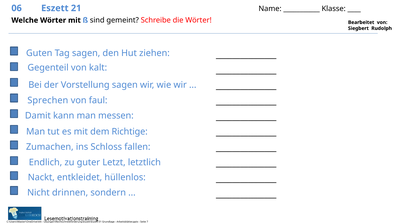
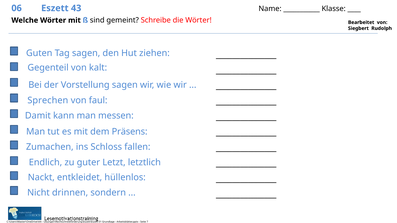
21: 21 -> 43
Richtige: Richtige -> Präsens
